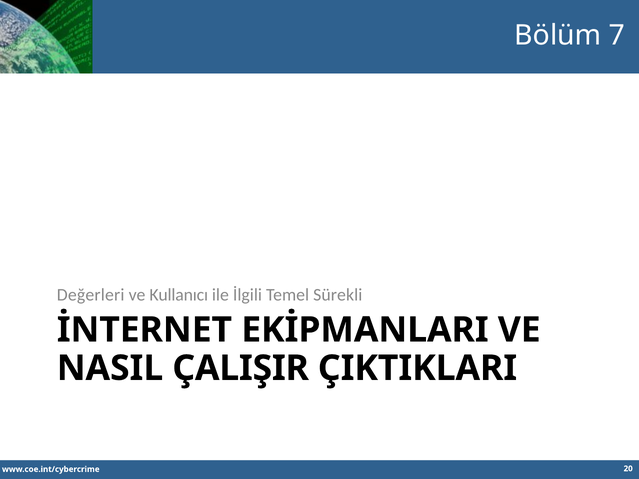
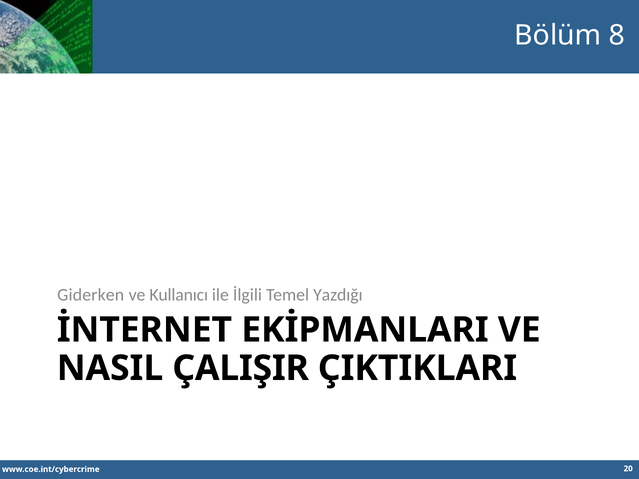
7: 7 -> 8
Değerleri: Değerleri -> Giderken
Sürekli: Sürekli -> Yazdığı
